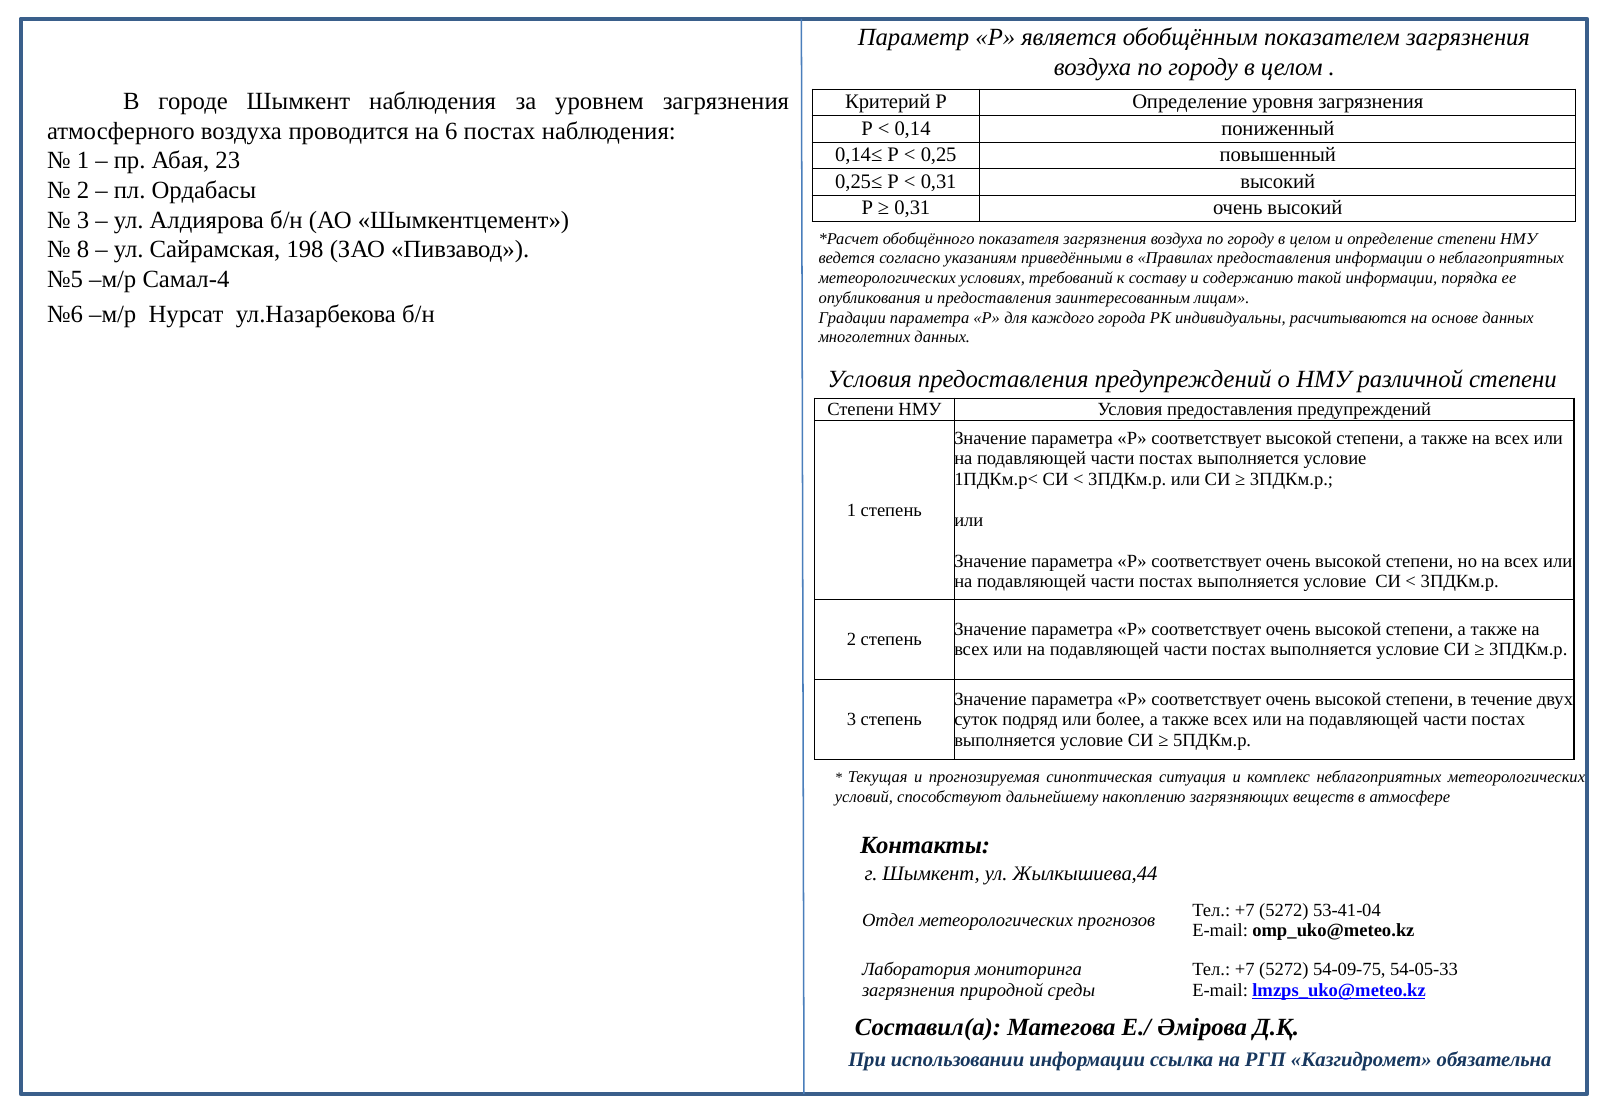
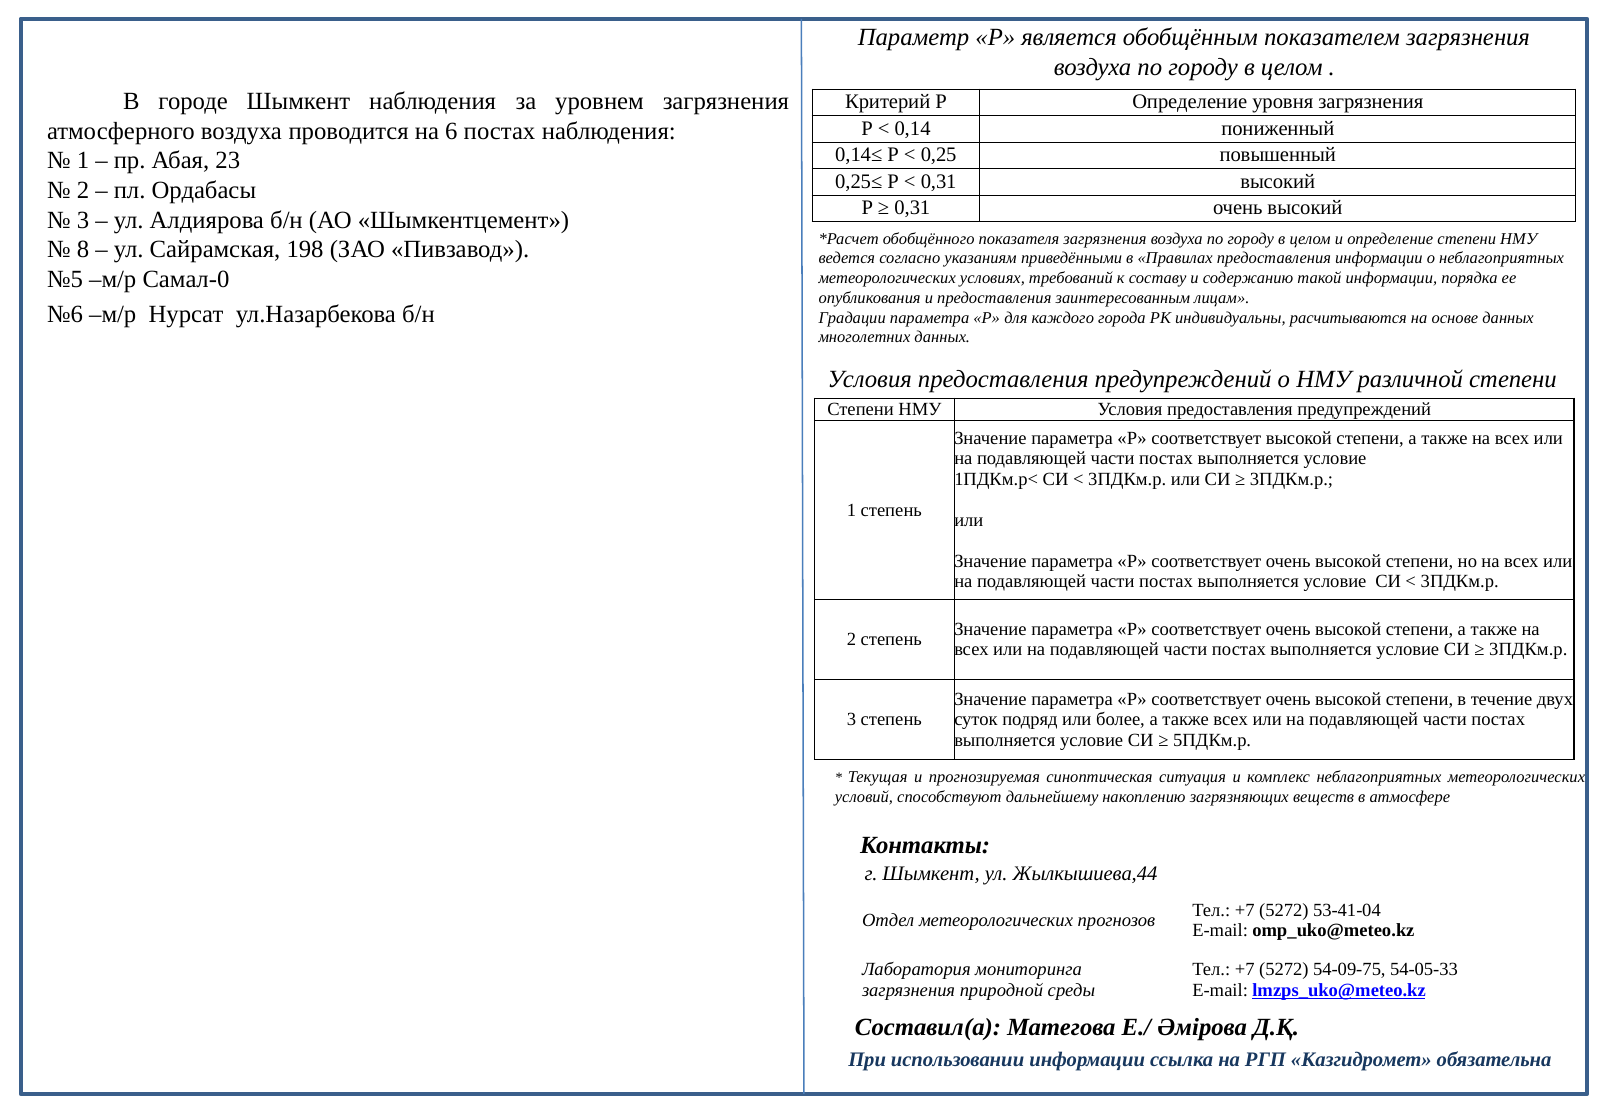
Самал-4: Самал-4 -> Самал-0
